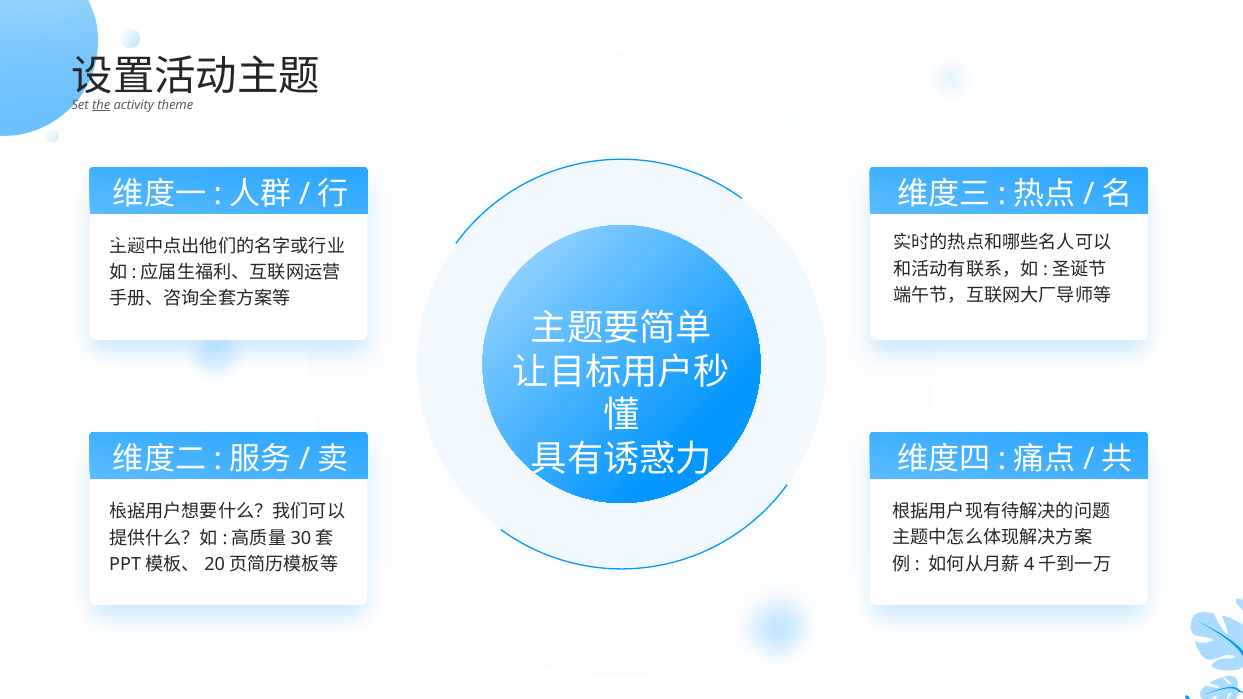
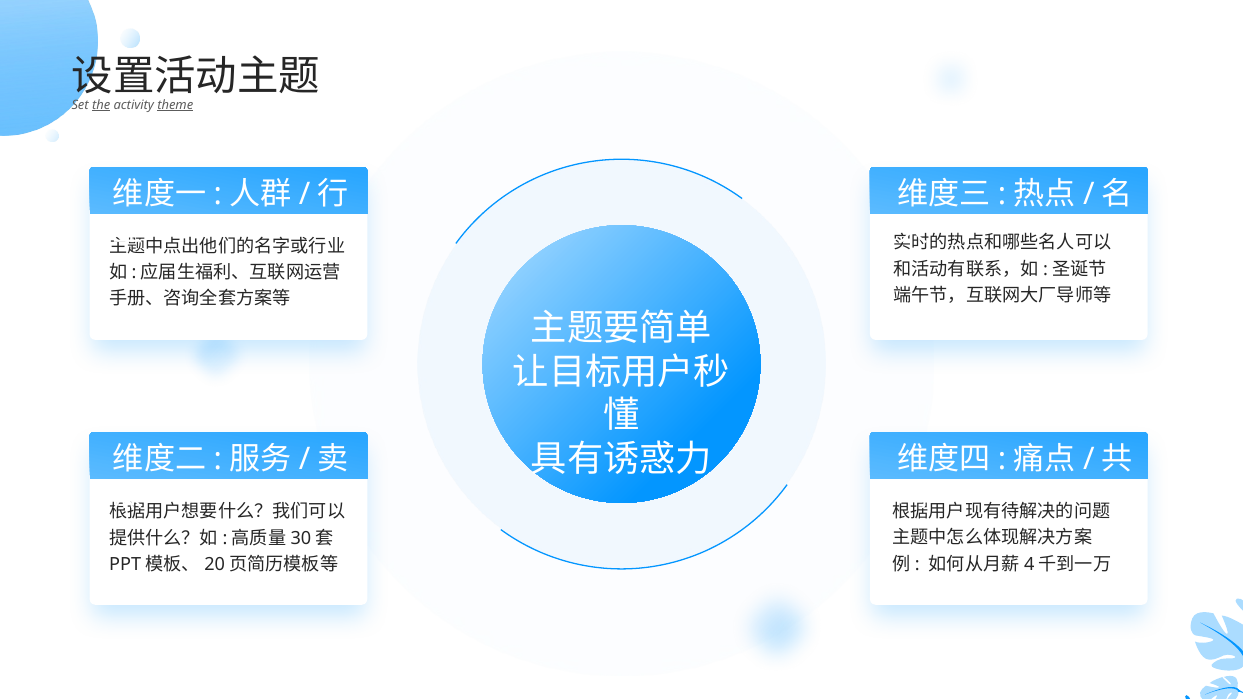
theme underline: none -> present
